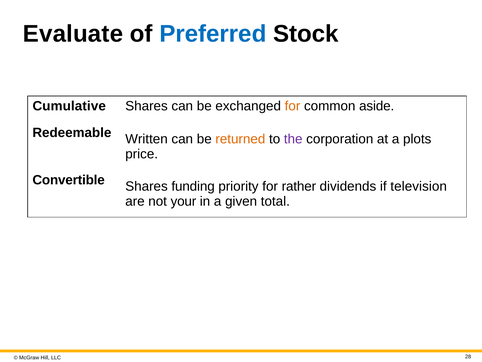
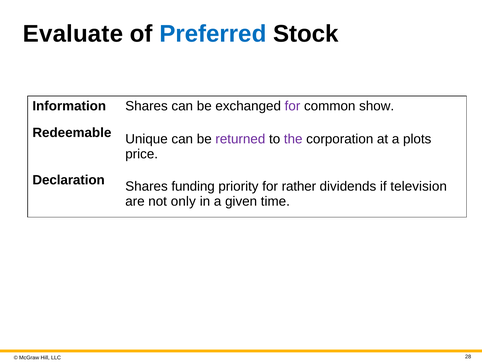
Cumulative: Cumulative -> Information
for at (292, 106) colour: orange -> purple
aside: aside -> show
Written: Written -> Unique
returned colour: orange -> purple
Convertible: Convertible -> Declaration
your: your -> only
total: total -> time
